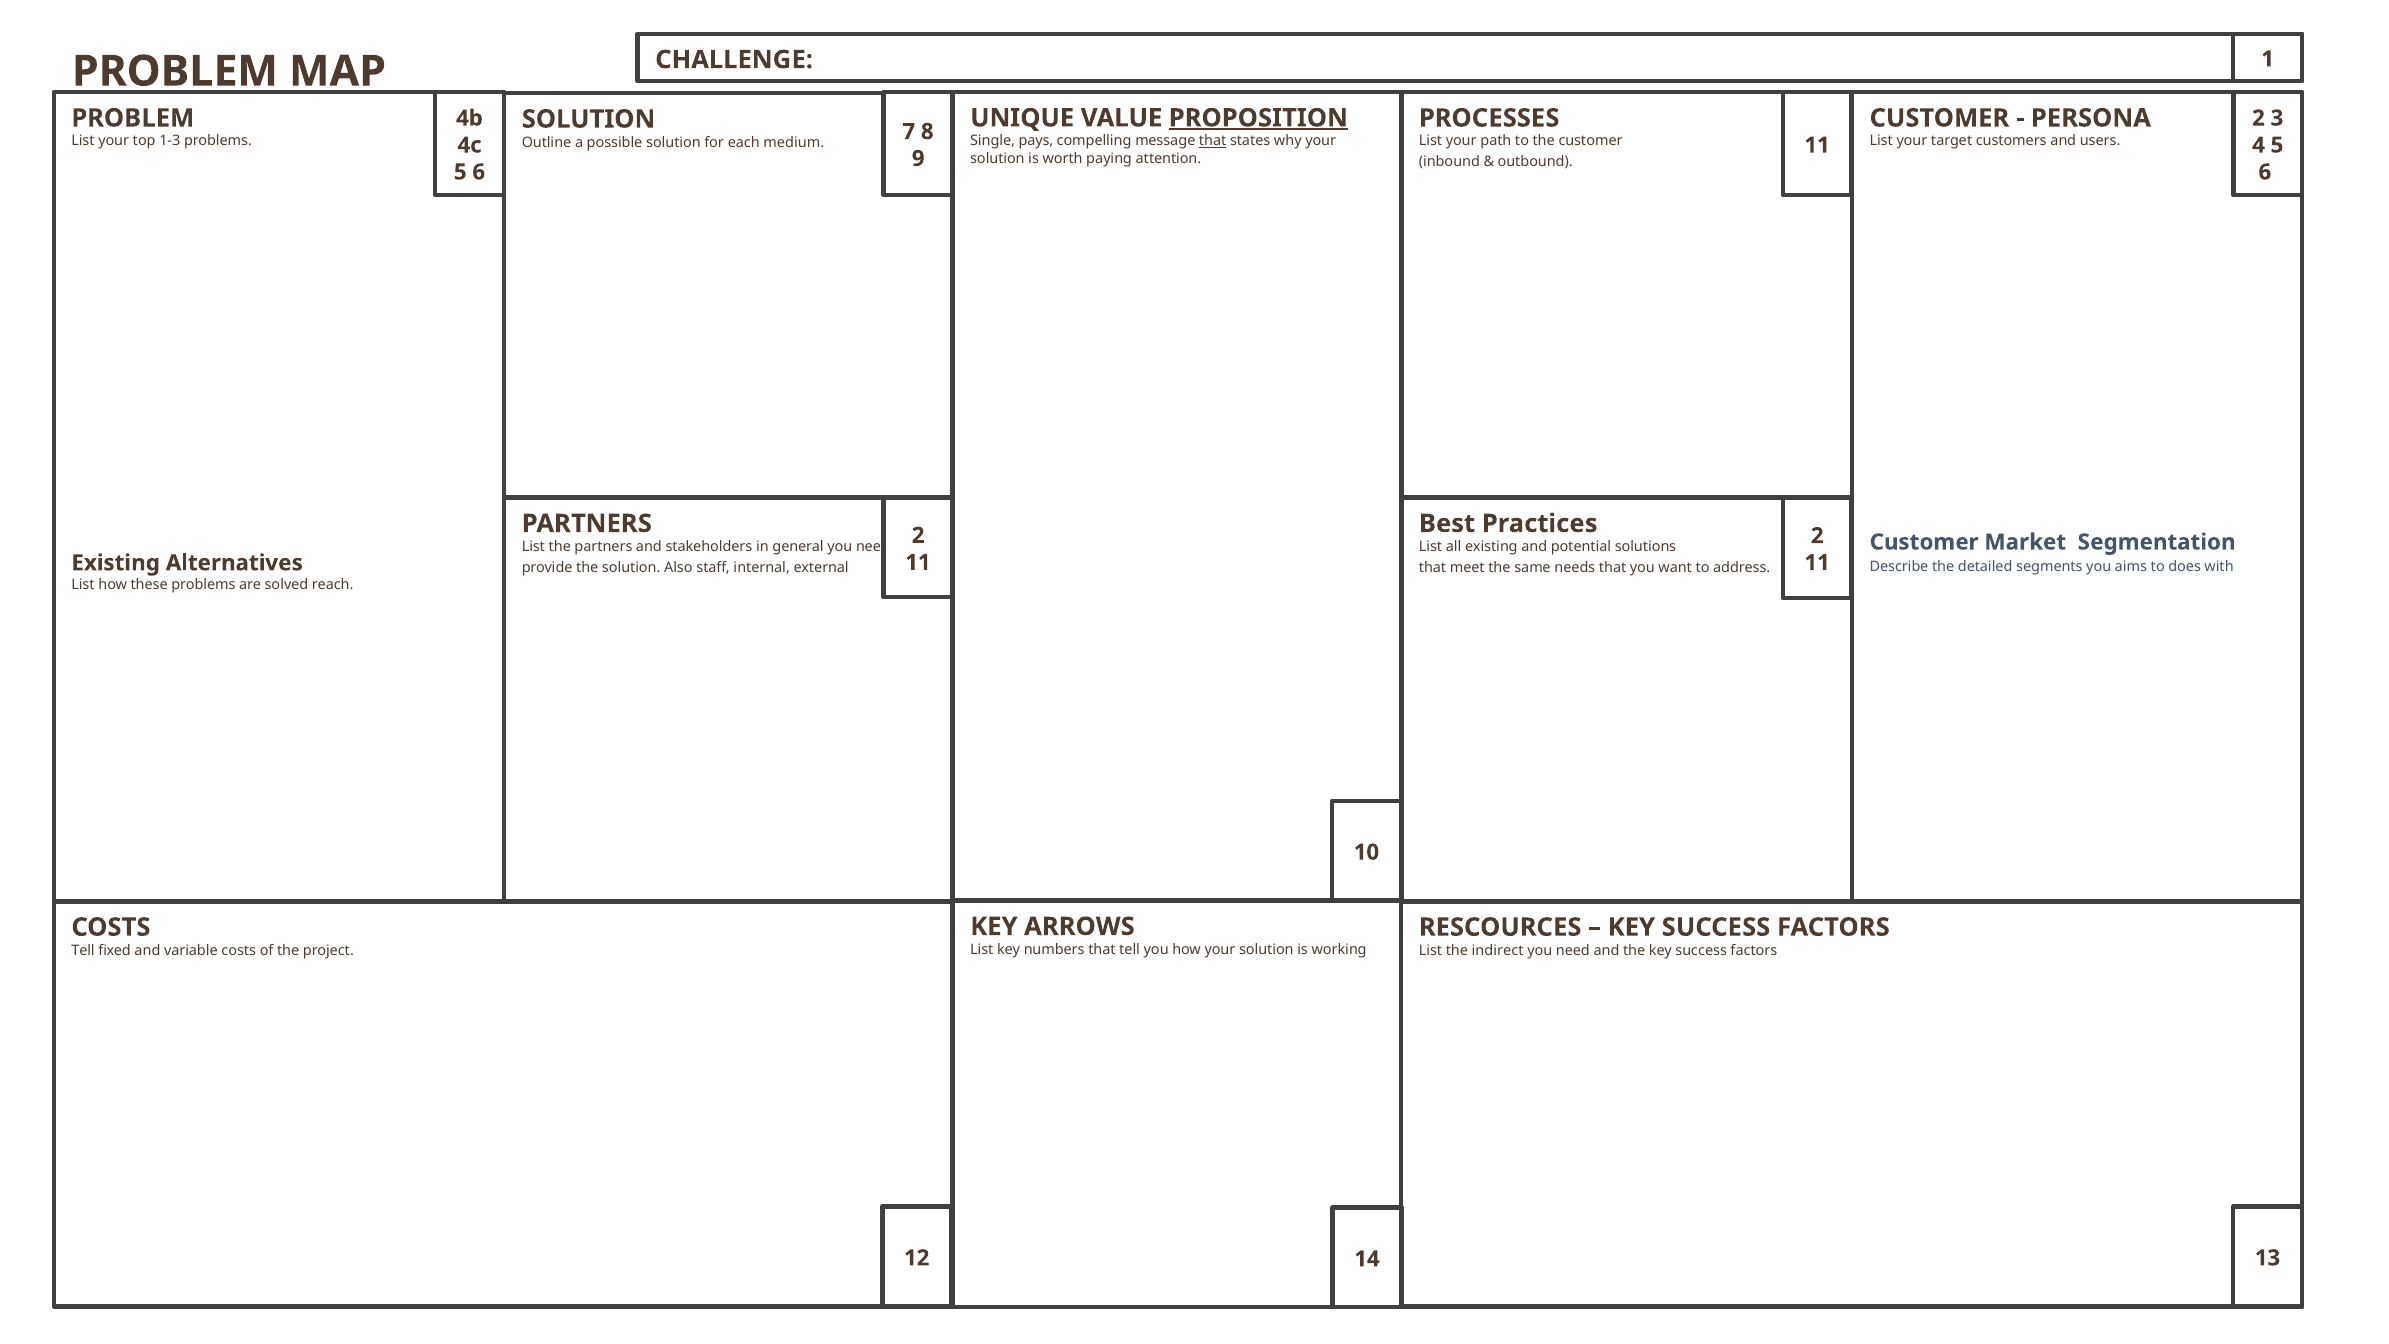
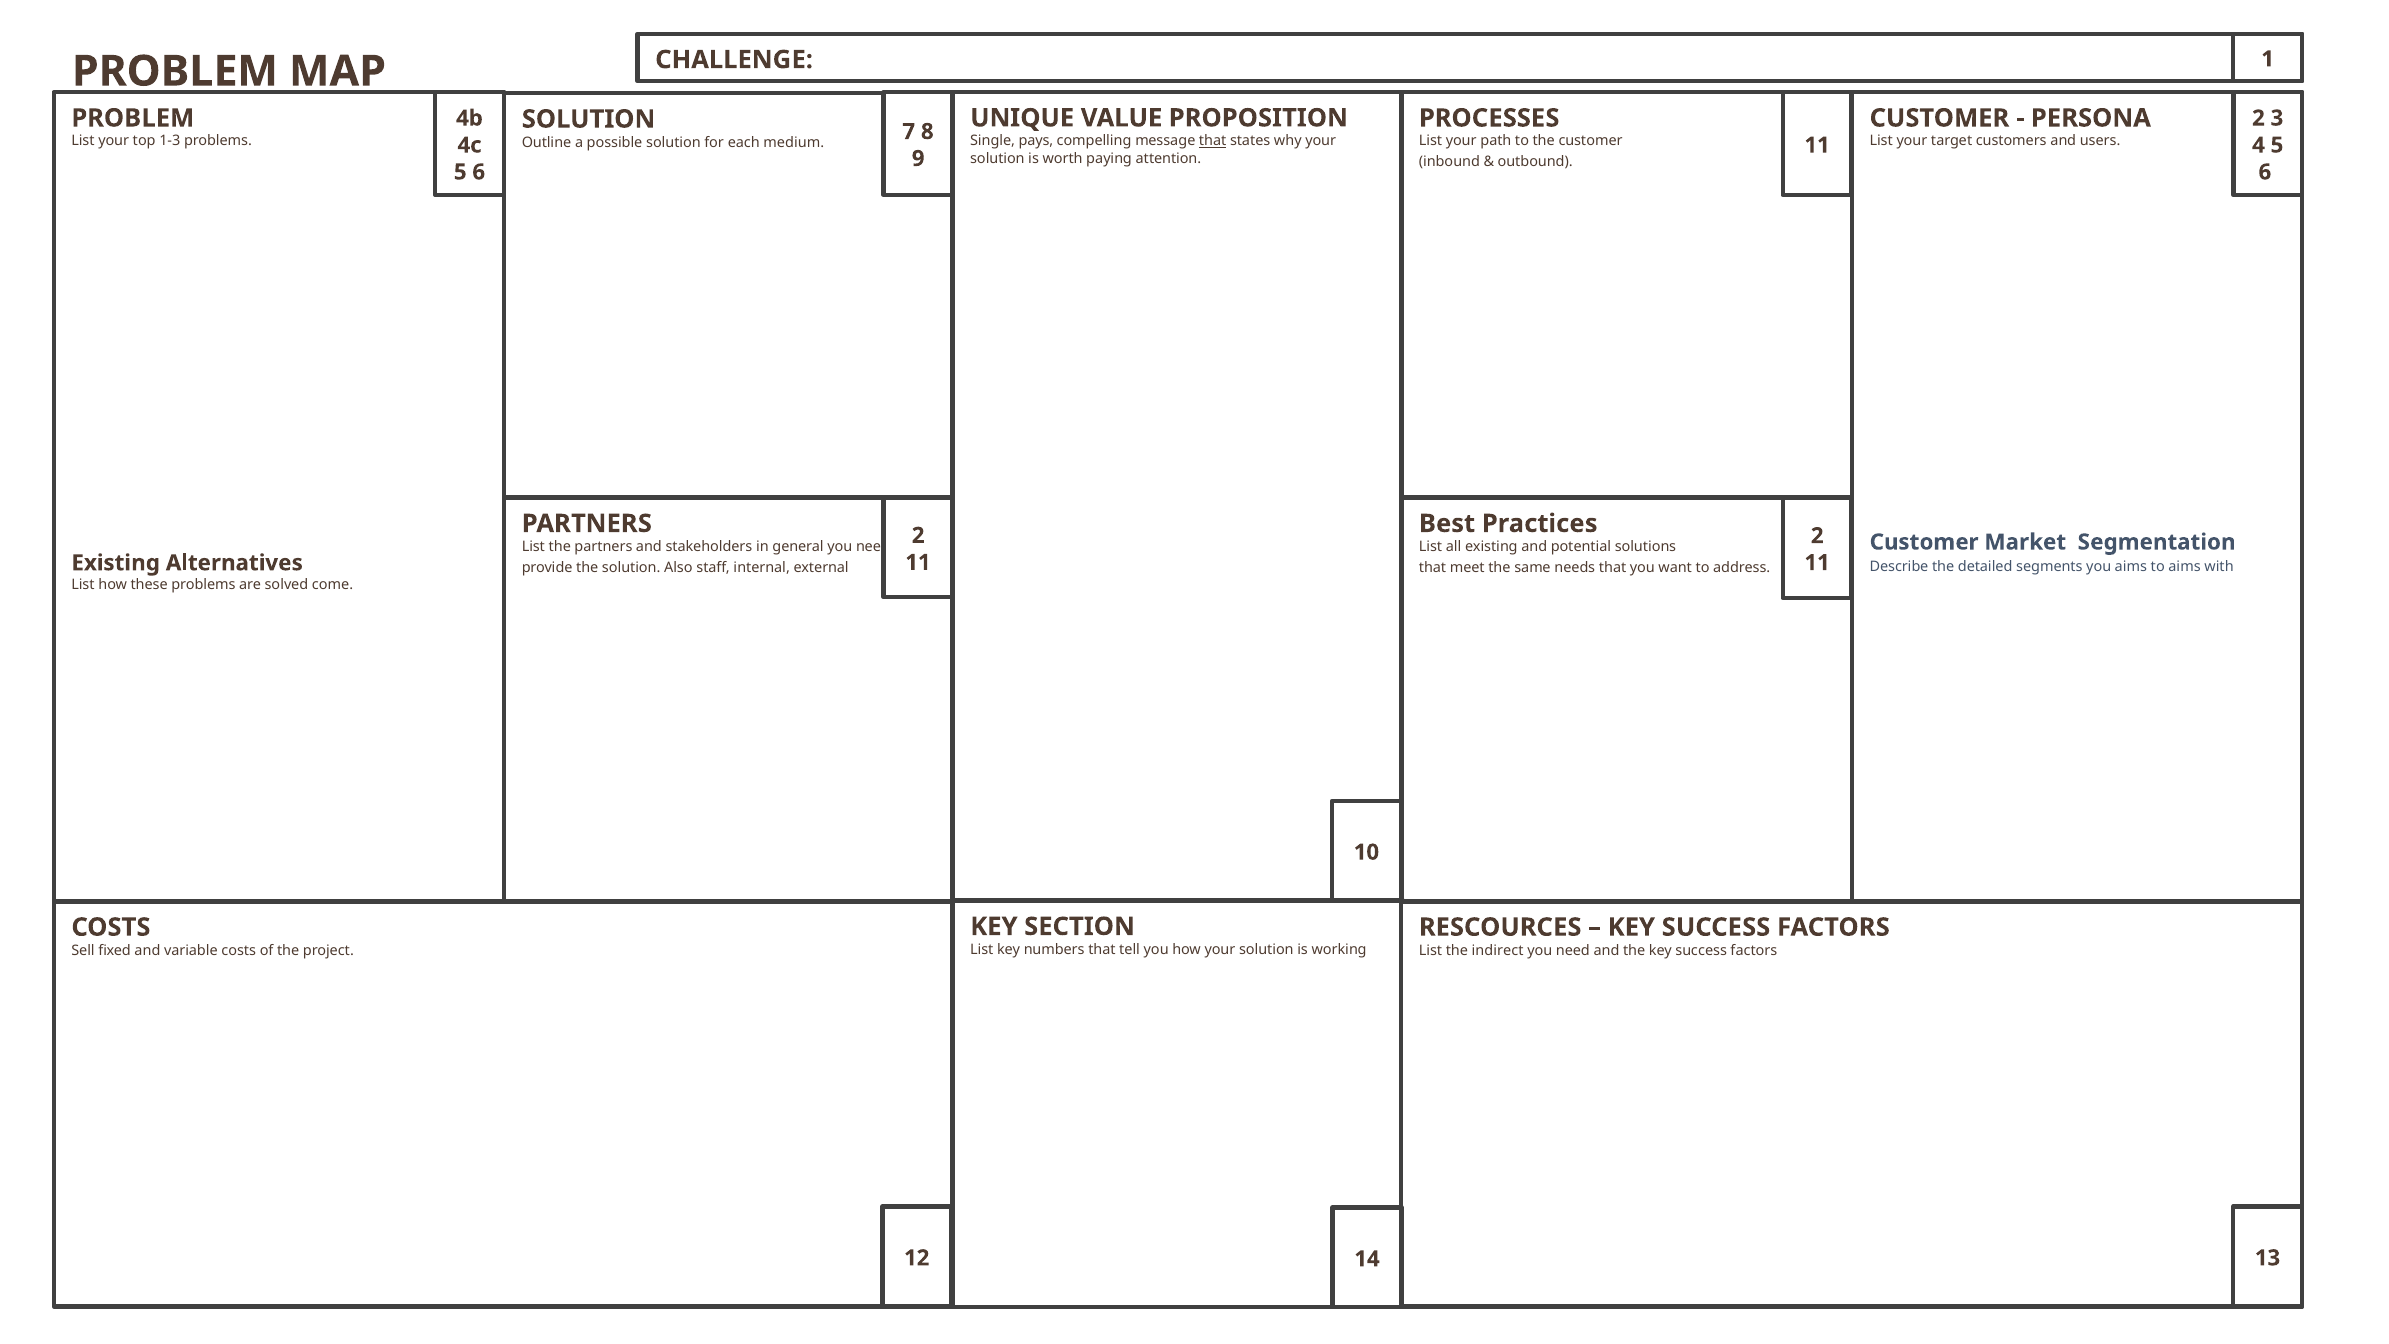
PROPOSITION underline: present -> none
to does: does -> aims
reach: reach -> come
ARROWS: ARROWS -> SECTION
Tell at (83, 950): Tell -> Sell
